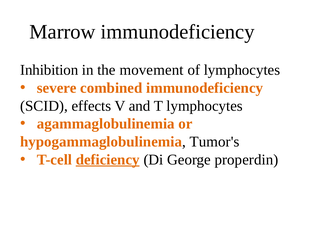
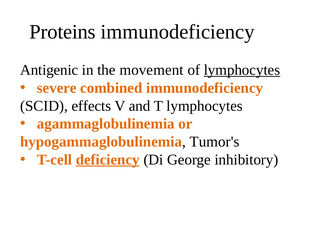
Marrow: Marrow -> Proteins
Inhibition: Inhibition -> Antigenic
lymphocytes at (242, 70) underline: none -> present
properdin: properdin -> inhibitory
